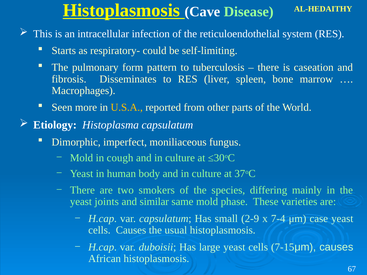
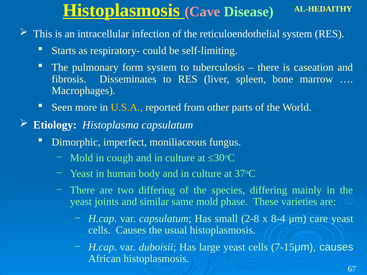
Cave colour: white -> pink
form pattern: pattern -> system
two smokers: smokers -> differing
2-9: 2-9 -> 2-8
7-4: 7-4 -> 8-4
case: case -> care
